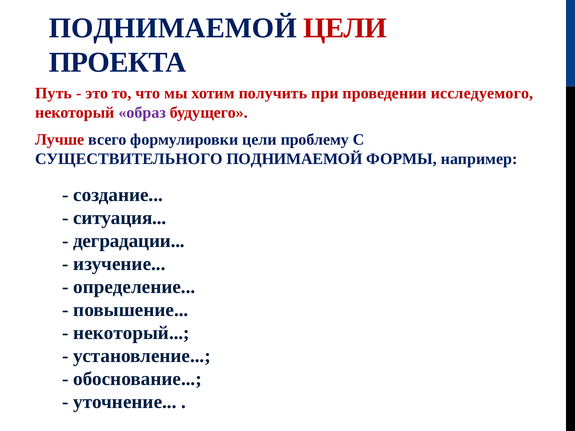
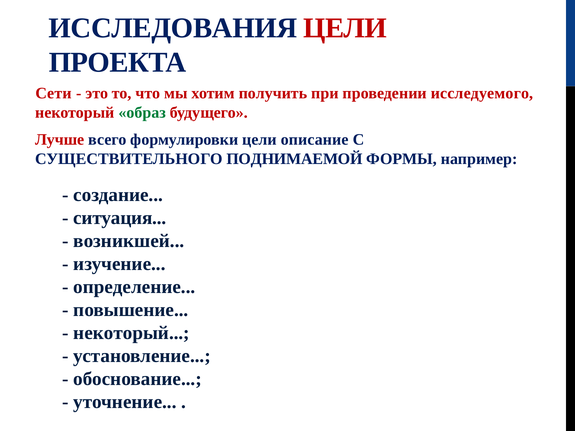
ПОДНИМАЕМОЙ at (173, 28): ПОДНИМАЕМОЙ -> ИССЛЕДОВАНИЯ
Путь: Путь -> Сети
образ colour: purple -> green
проблему: проблему -> описание
деградации: деградации -> возникшей
